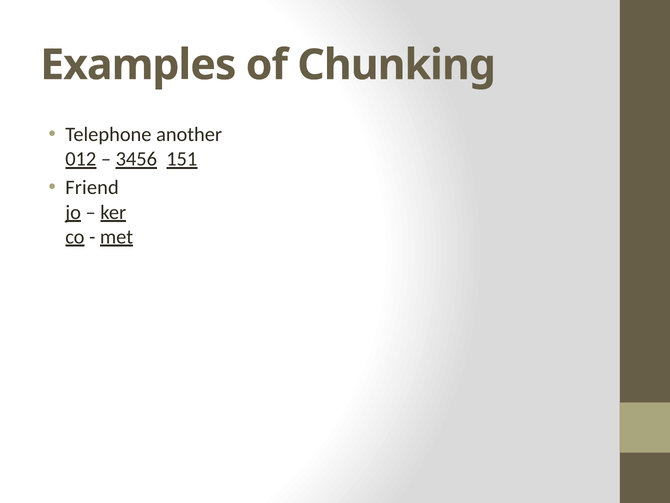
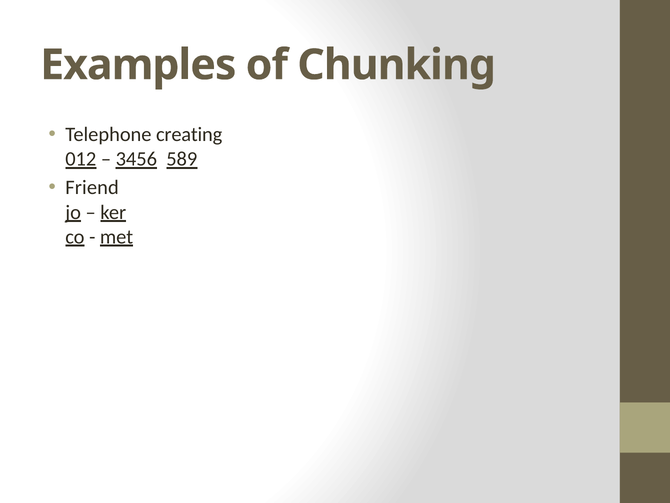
another: another -> creating
151: 151 -> 589
